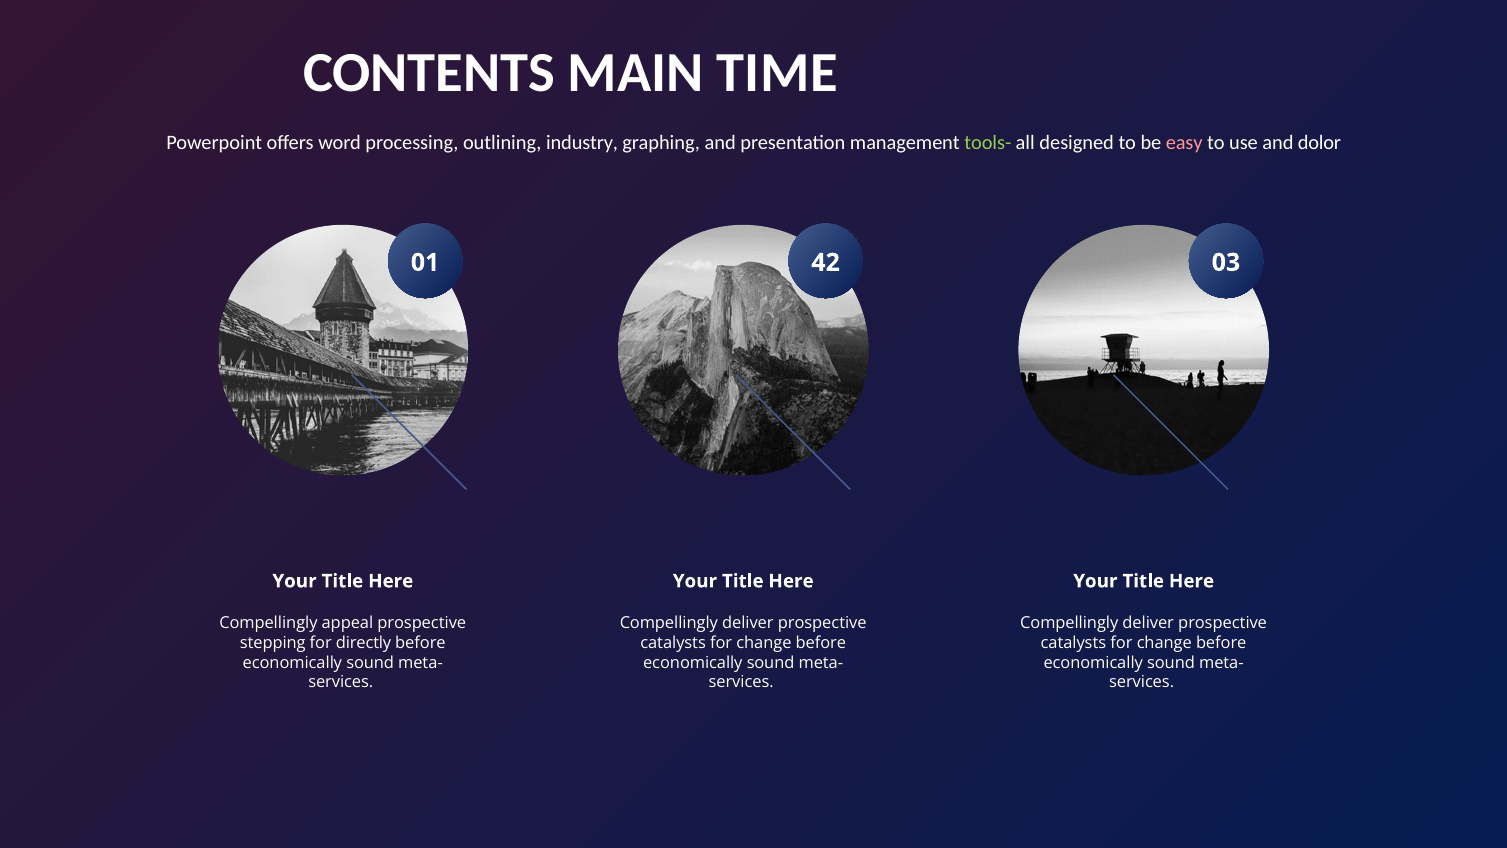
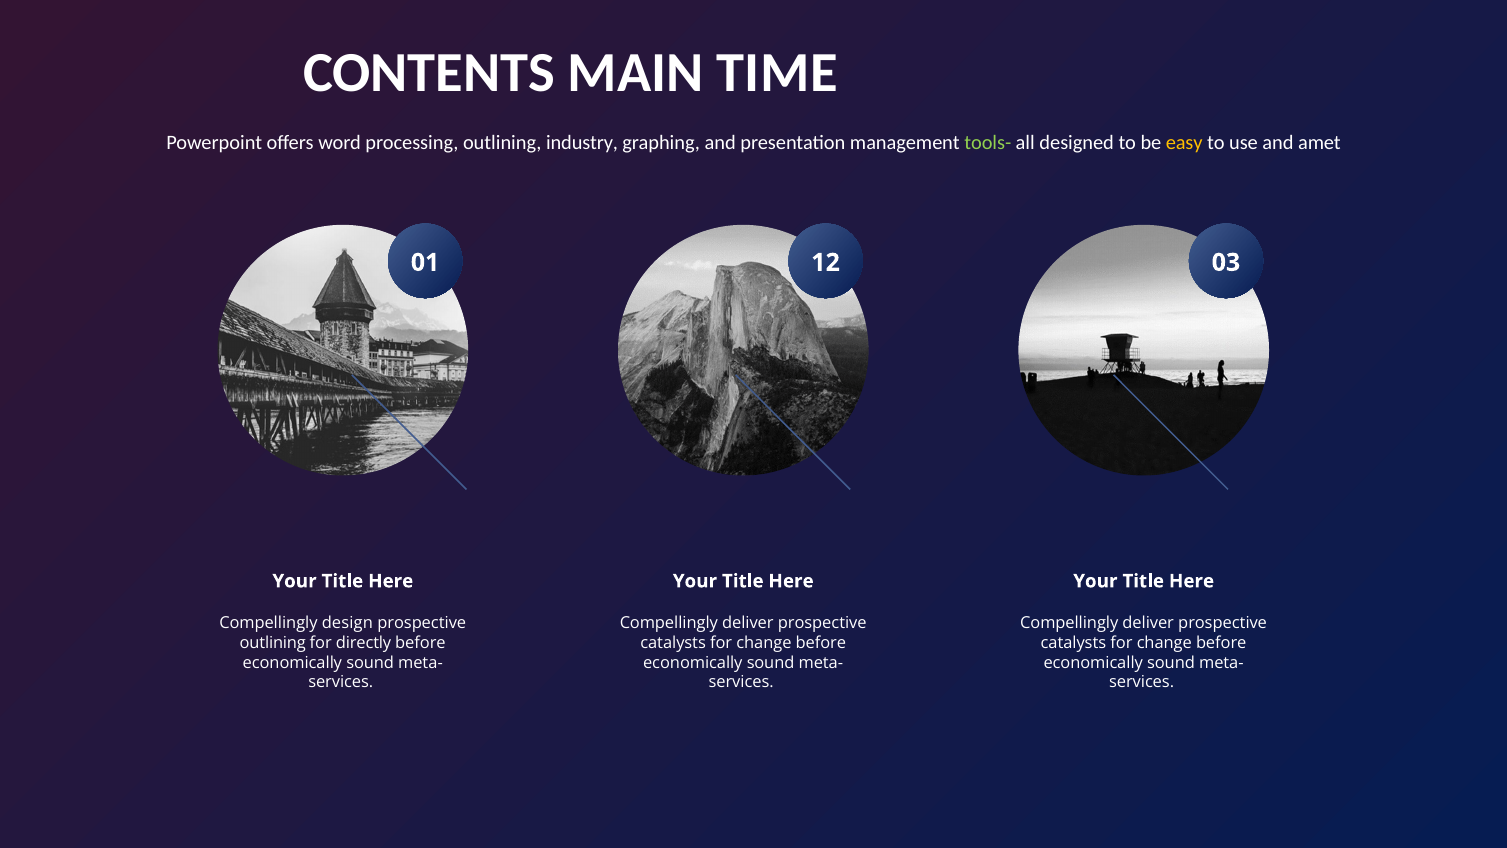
easy colour: pink -> yellow
dolor: dolor -> amet
42: 42 -> 12
appeal: appeal -> design
stepping at (273, 643): stepping -> outlining
